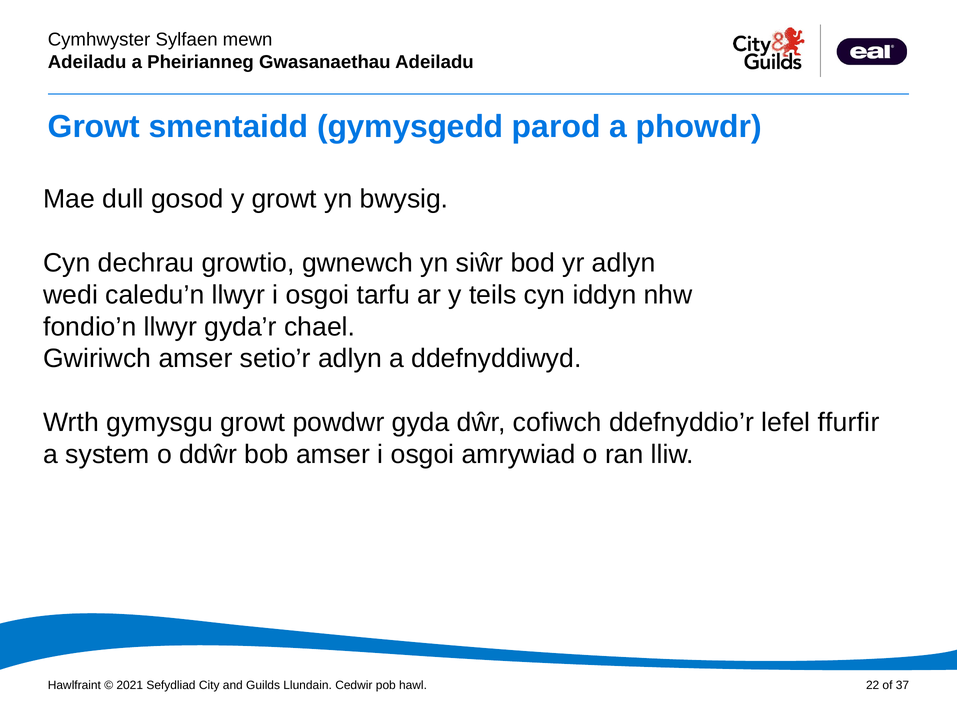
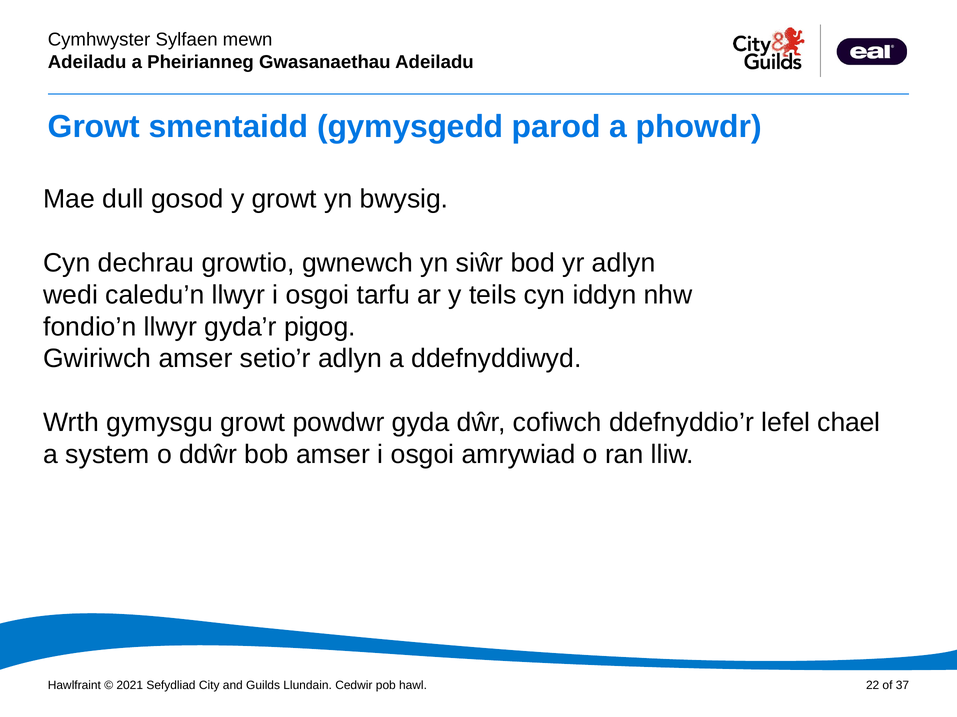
chael: chael -> pigog
ffurfir: ffurfir -> chael
